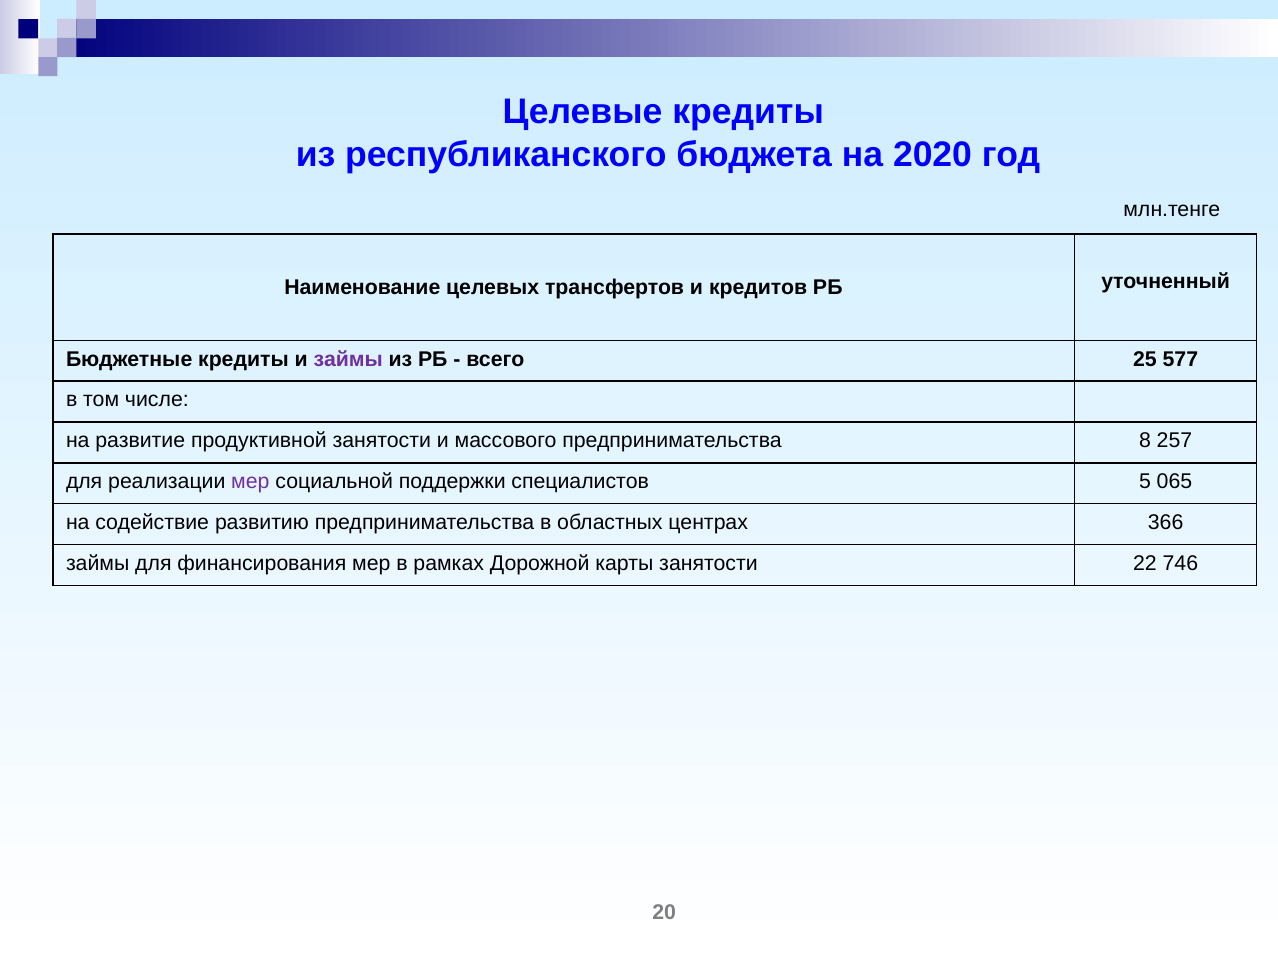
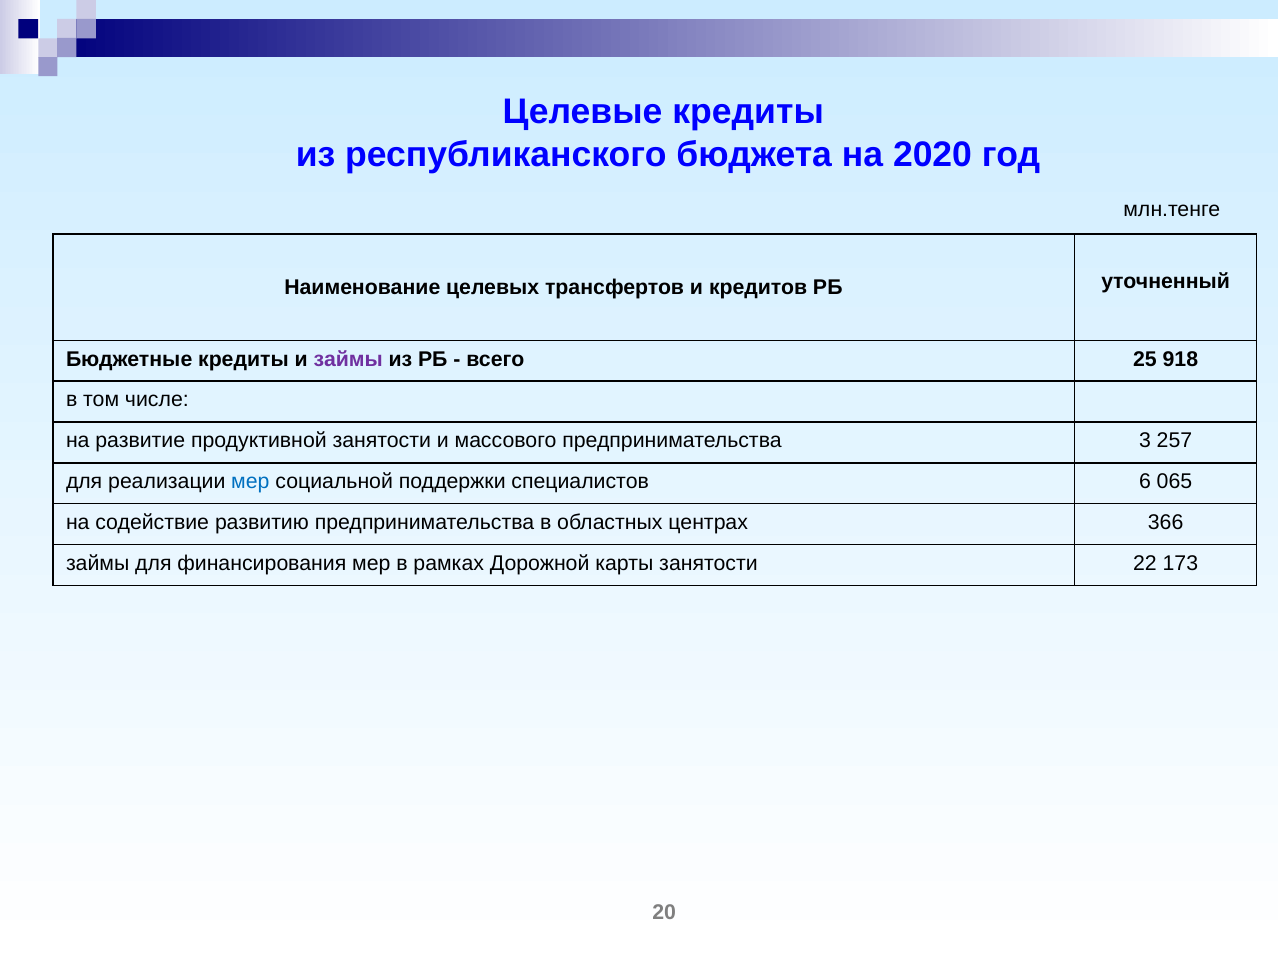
577: 577 -> 918
8: 8 -> 3
мер at (250, 482) colour: purple -> blue
5: 5 -> 6
746: 746 -> 173
